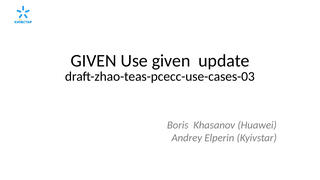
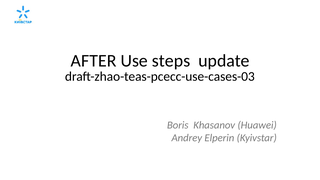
GIVEN at (94, 61): GIVEN -> AFTER
Use given: given -> steps
